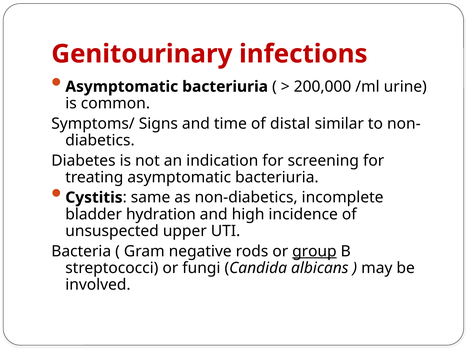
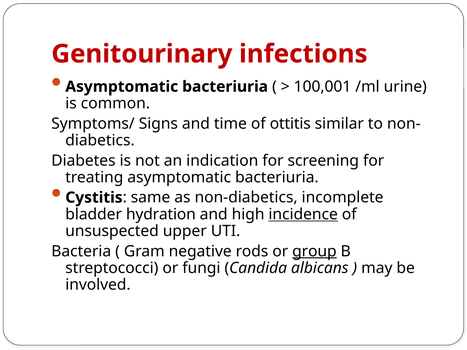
200,000: 200,000 -> 100,001
distal: distal -> ottitis
incidence underline: none -> present
